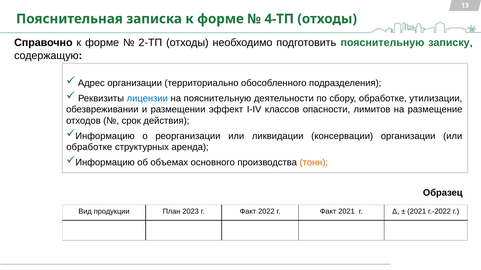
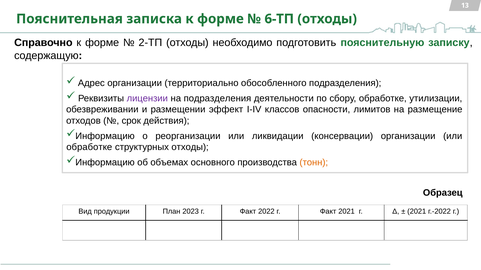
4-ТП: 4-ТП -> 6-ТП
лицензии colour: blue -> purple
на пояснительную: пояснительную -> подразделения
структурных аренда: аренда -> отходы
